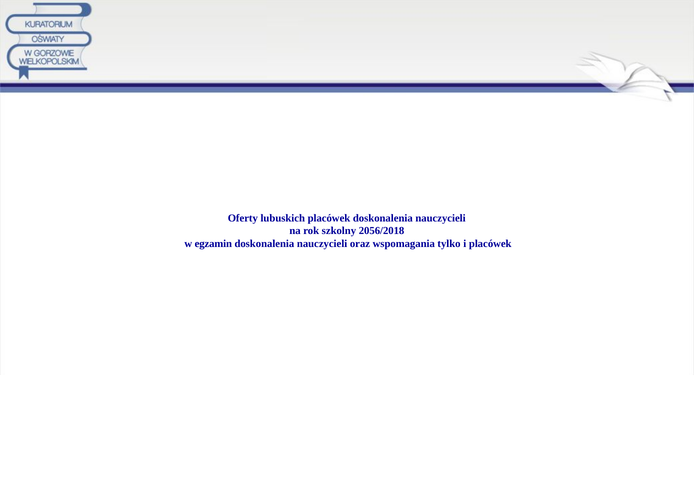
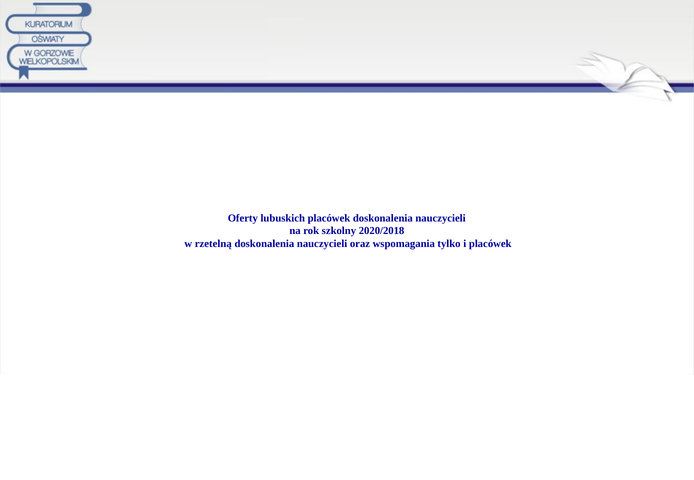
2056/2018: 2056/2018 -> 2020/2018
egzamin: egzamin -> rzetelną
